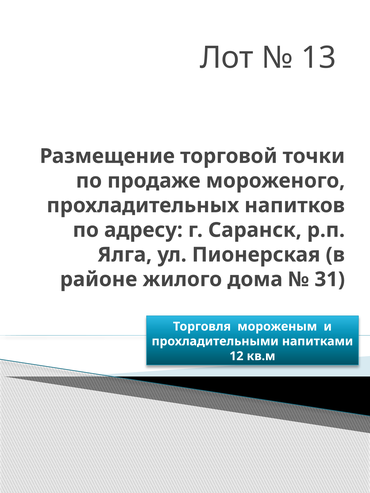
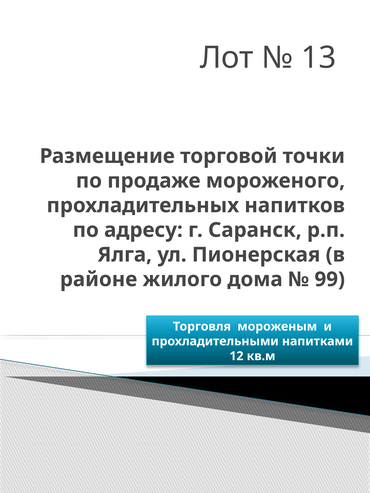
31: 31 -> 99
